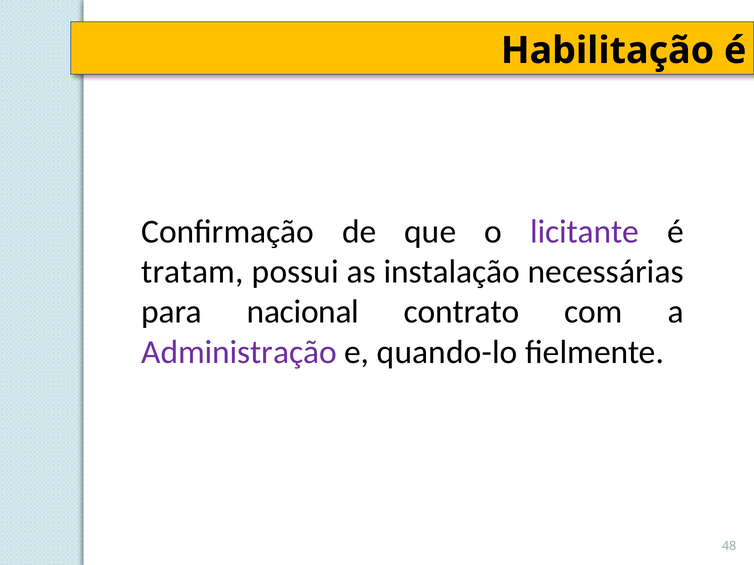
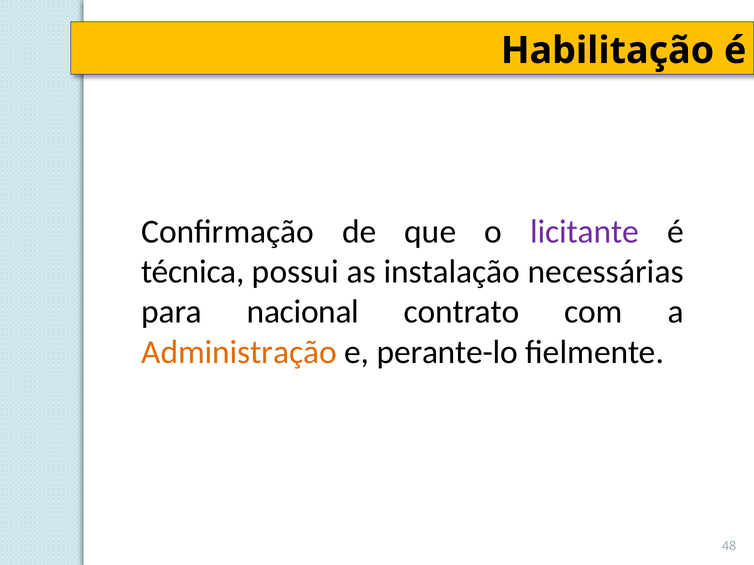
tratam: tratam -> técnica
Administração colour: purple -> orange
quando-lo: quando-lo -> perante-lo
